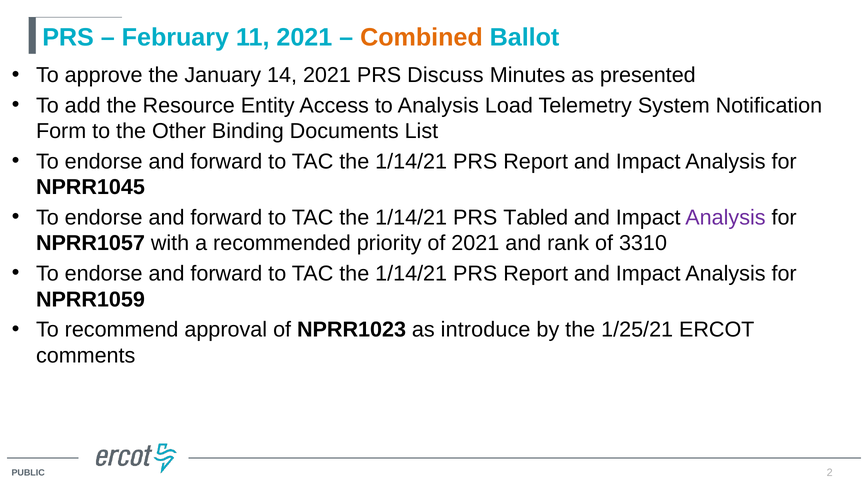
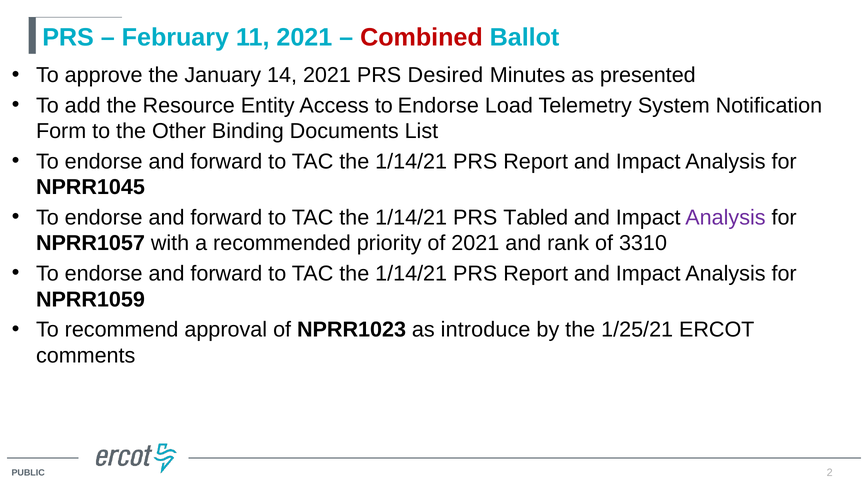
Combined colour: orange -> red
Discuss: Discuss -> Desired
Access to Analysis: Analysis -> Endorse
